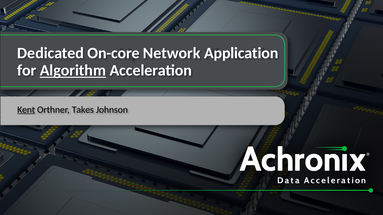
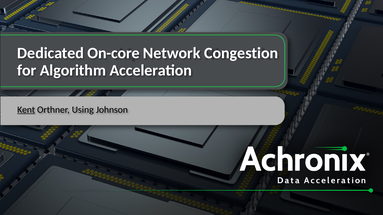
Application: Application -> Congestion
Algorithm underline: present -> none
Takes: Takes -> Using
